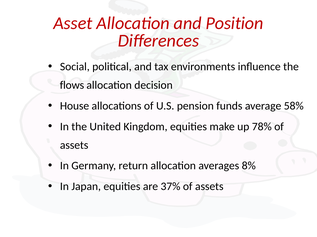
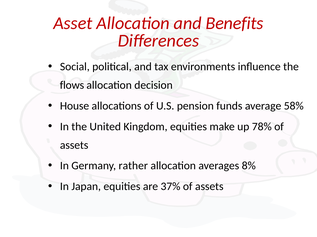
Position: Position -> Benefits
return: return -> rather
